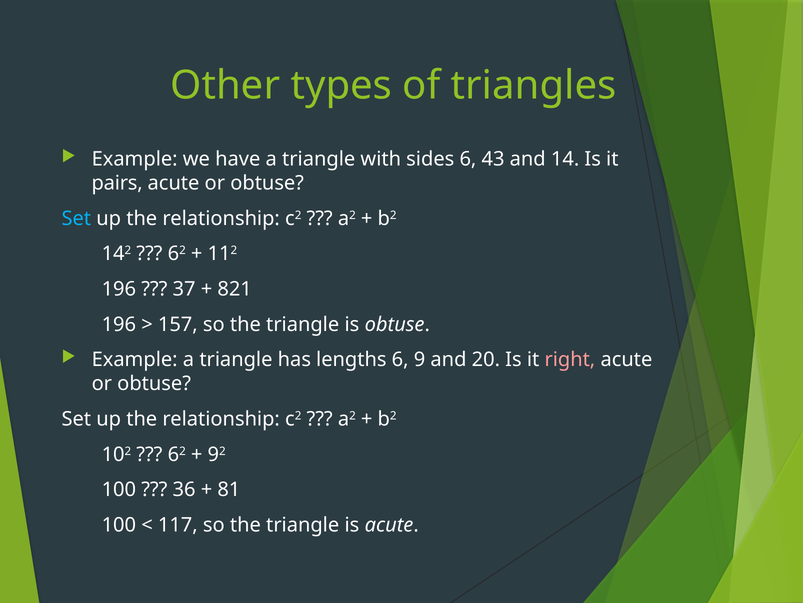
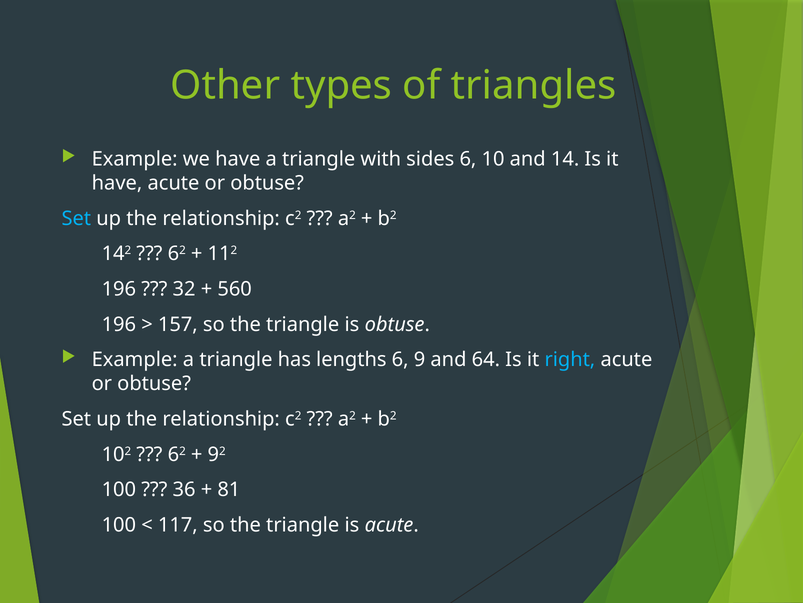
43: 43 -> 10
pairs at (117, 183): pairs -> have
37: 37 -> 32
821: 821 -> 560
20: 20 -> 64
right colour: pink -> light blue
